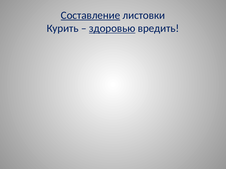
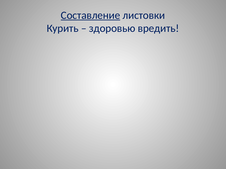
здоровью underline: present -> none
